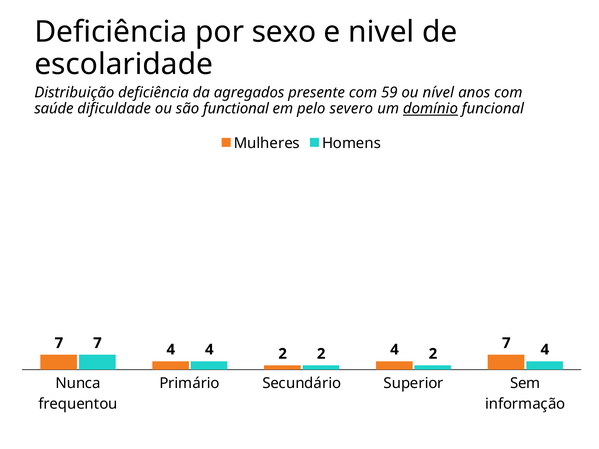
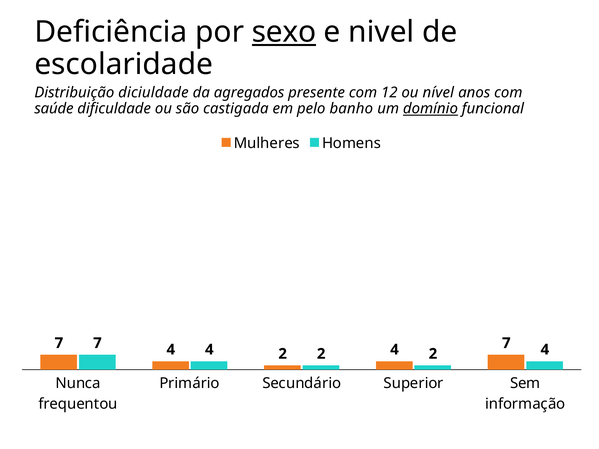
sexo underline: none -> present
Distribuição deficiência: deficiência -> diciuldade
59: 59 -> 12
functional: functional -> castigada
severo: severo -> banho
